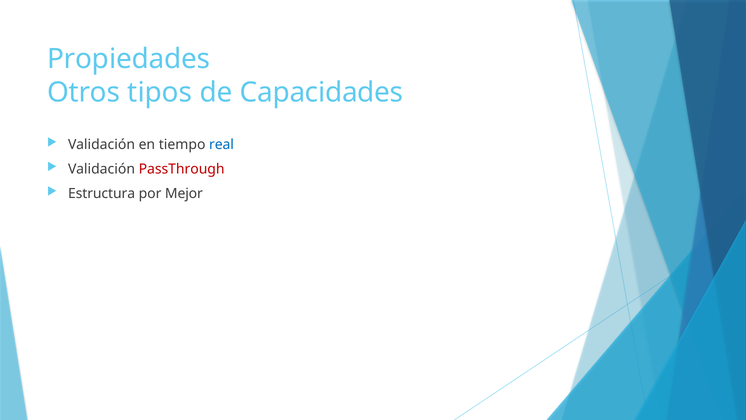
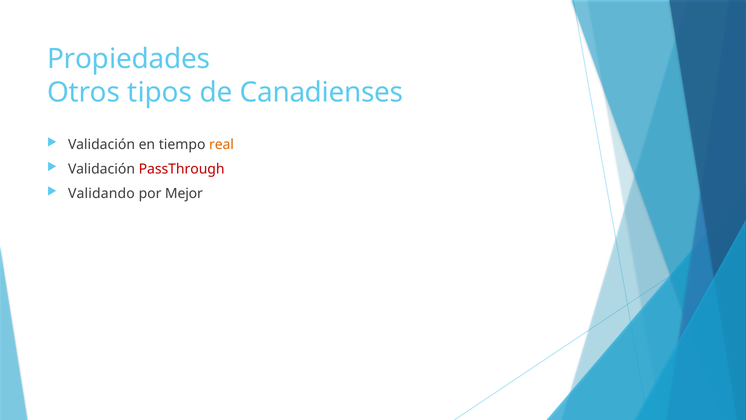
Capacidades: Capacidades -> Canadienses
real colour: blue -> orange
Estructura: Estructura -> Validando
